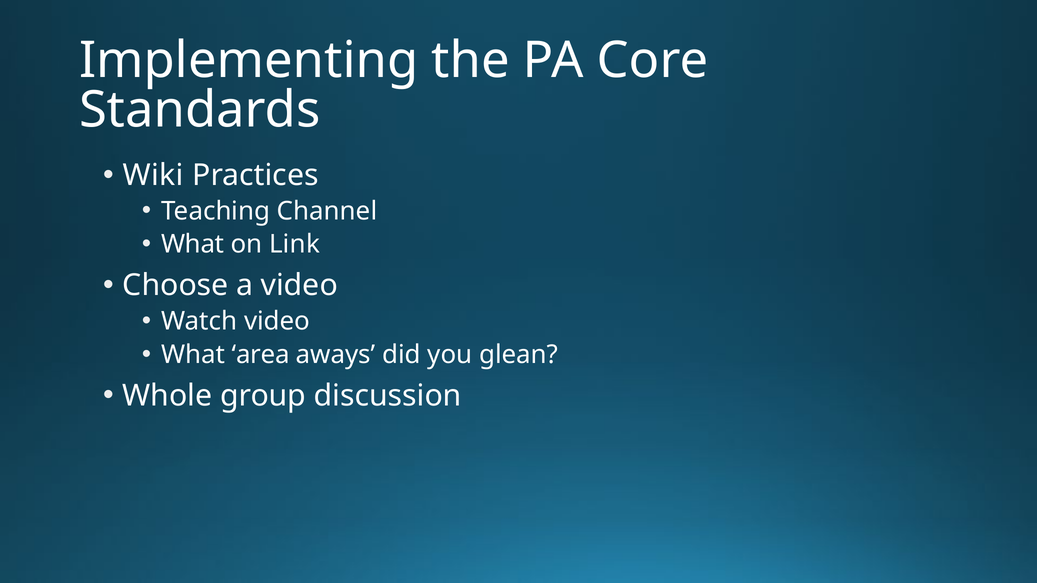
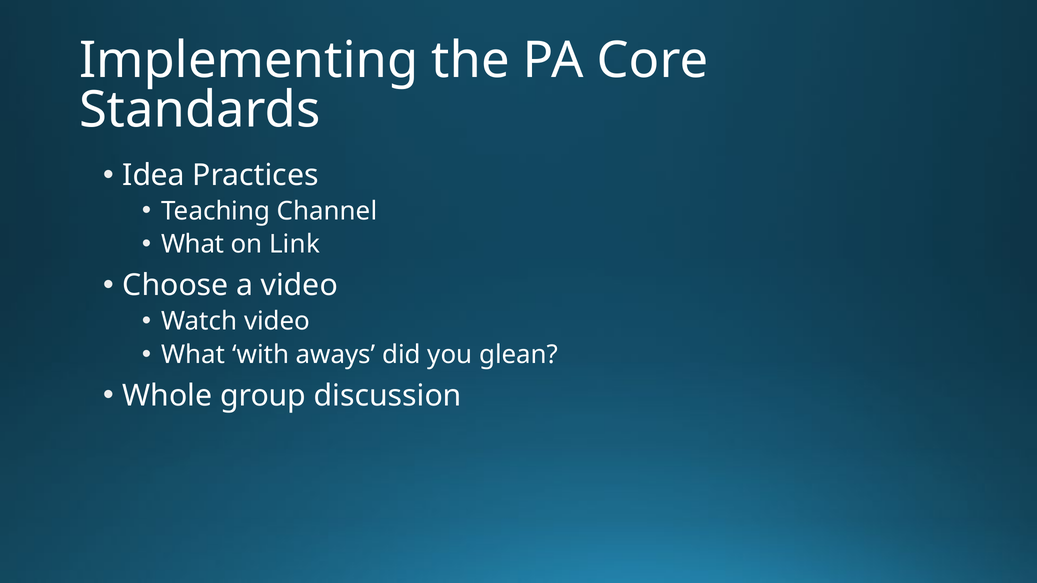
Wiki: Wiki -> Idea
area: area -> with
